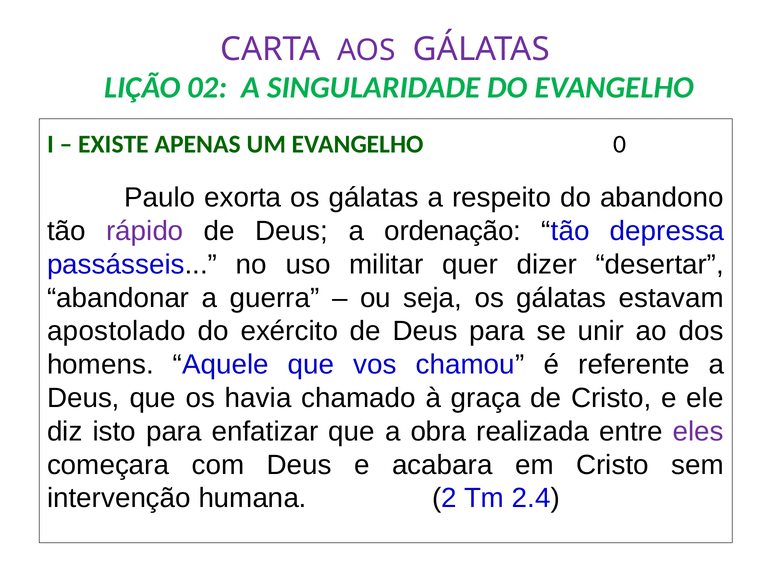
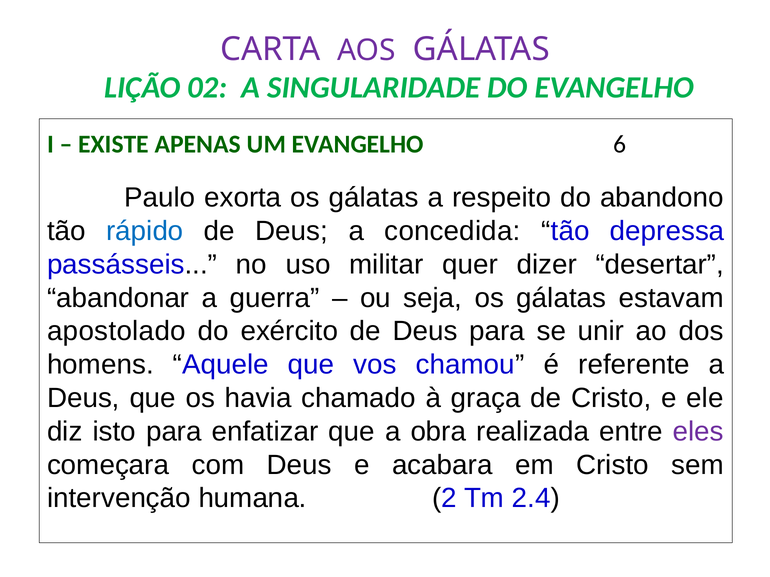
0: 0 -> 6
rápido colour: purple -> blue
ordenação: ordenação -> concedida
